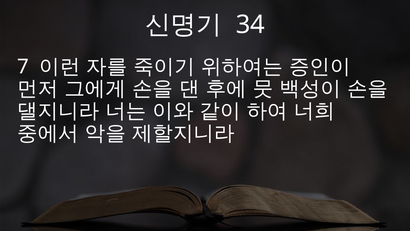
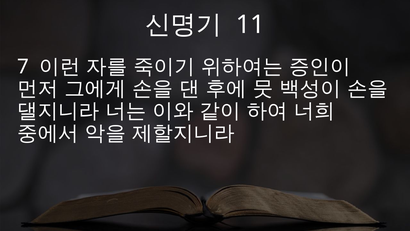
34: 34 -> 11
